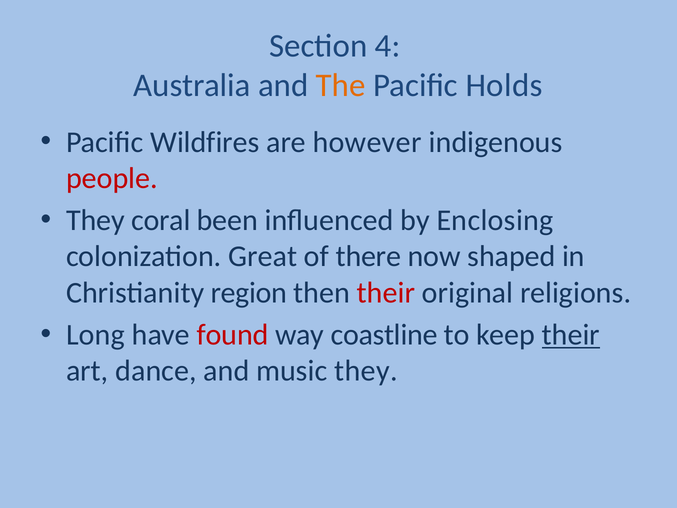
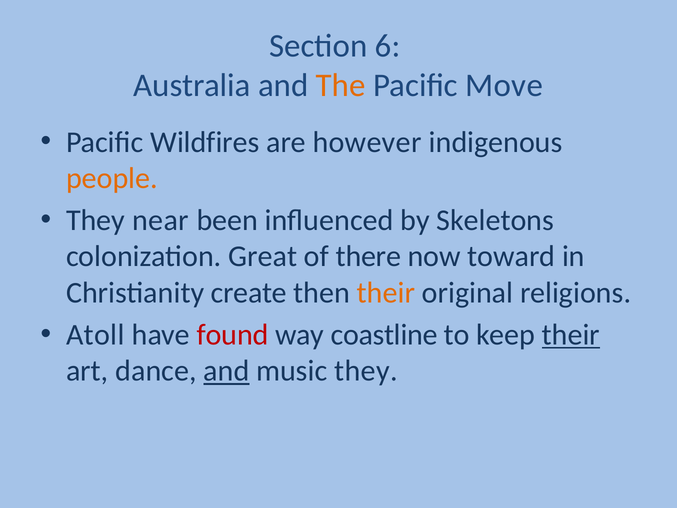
4: 4 -> 6
Holds: Holds -> Move
people colour: red -> orange
coral: coral -> near
Enclosing: Enclosing -> Skeletons
shaped: shaped -> toward
region: region -> create
their at (386, 293) colour: red -> orange
Long: Long -> Atoll
and at (226, 371) underline: none -> present
